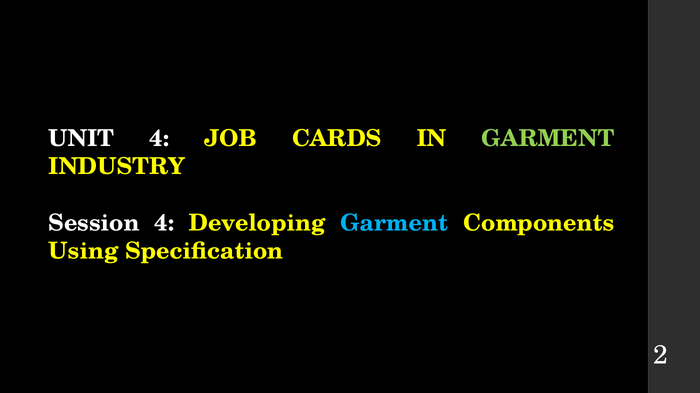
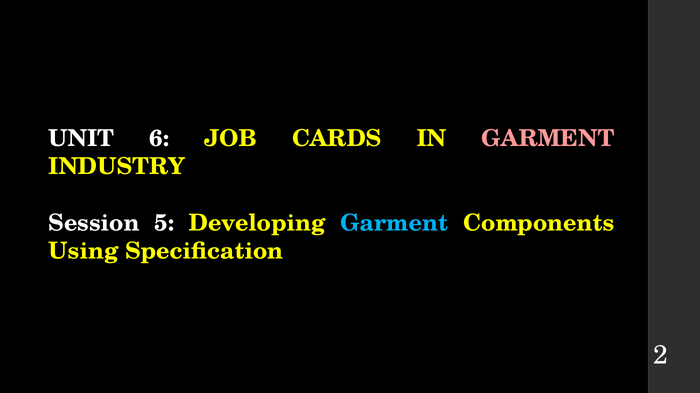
UNIT 4: 4 -> 6
GARMENT at (548, 139) colour: light green -> pink
Session 4: 4 -> 5
